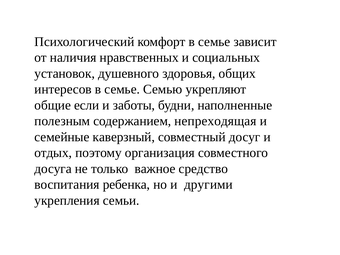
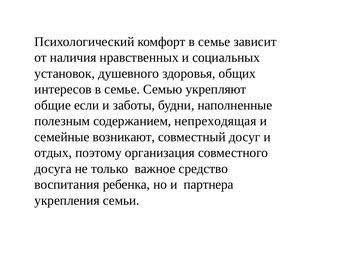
каверзный: каверзный -> возникают
другими: другими -> партнера
